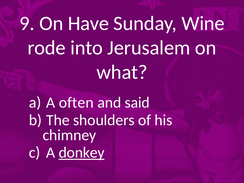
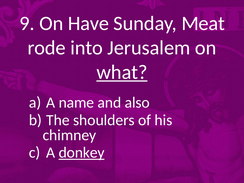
Wine: Wine -> Meat
what underline: none -> present
often: often -> name
said: said -> also
